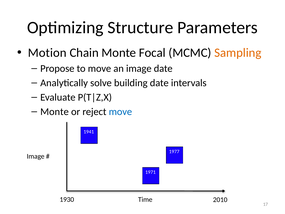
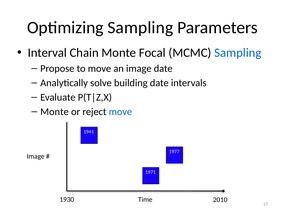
Optimizing Structure: Structure -> Sampling
Motion: Motion -> Interval
Sampling at (238, 53) colour: orange -> blue
